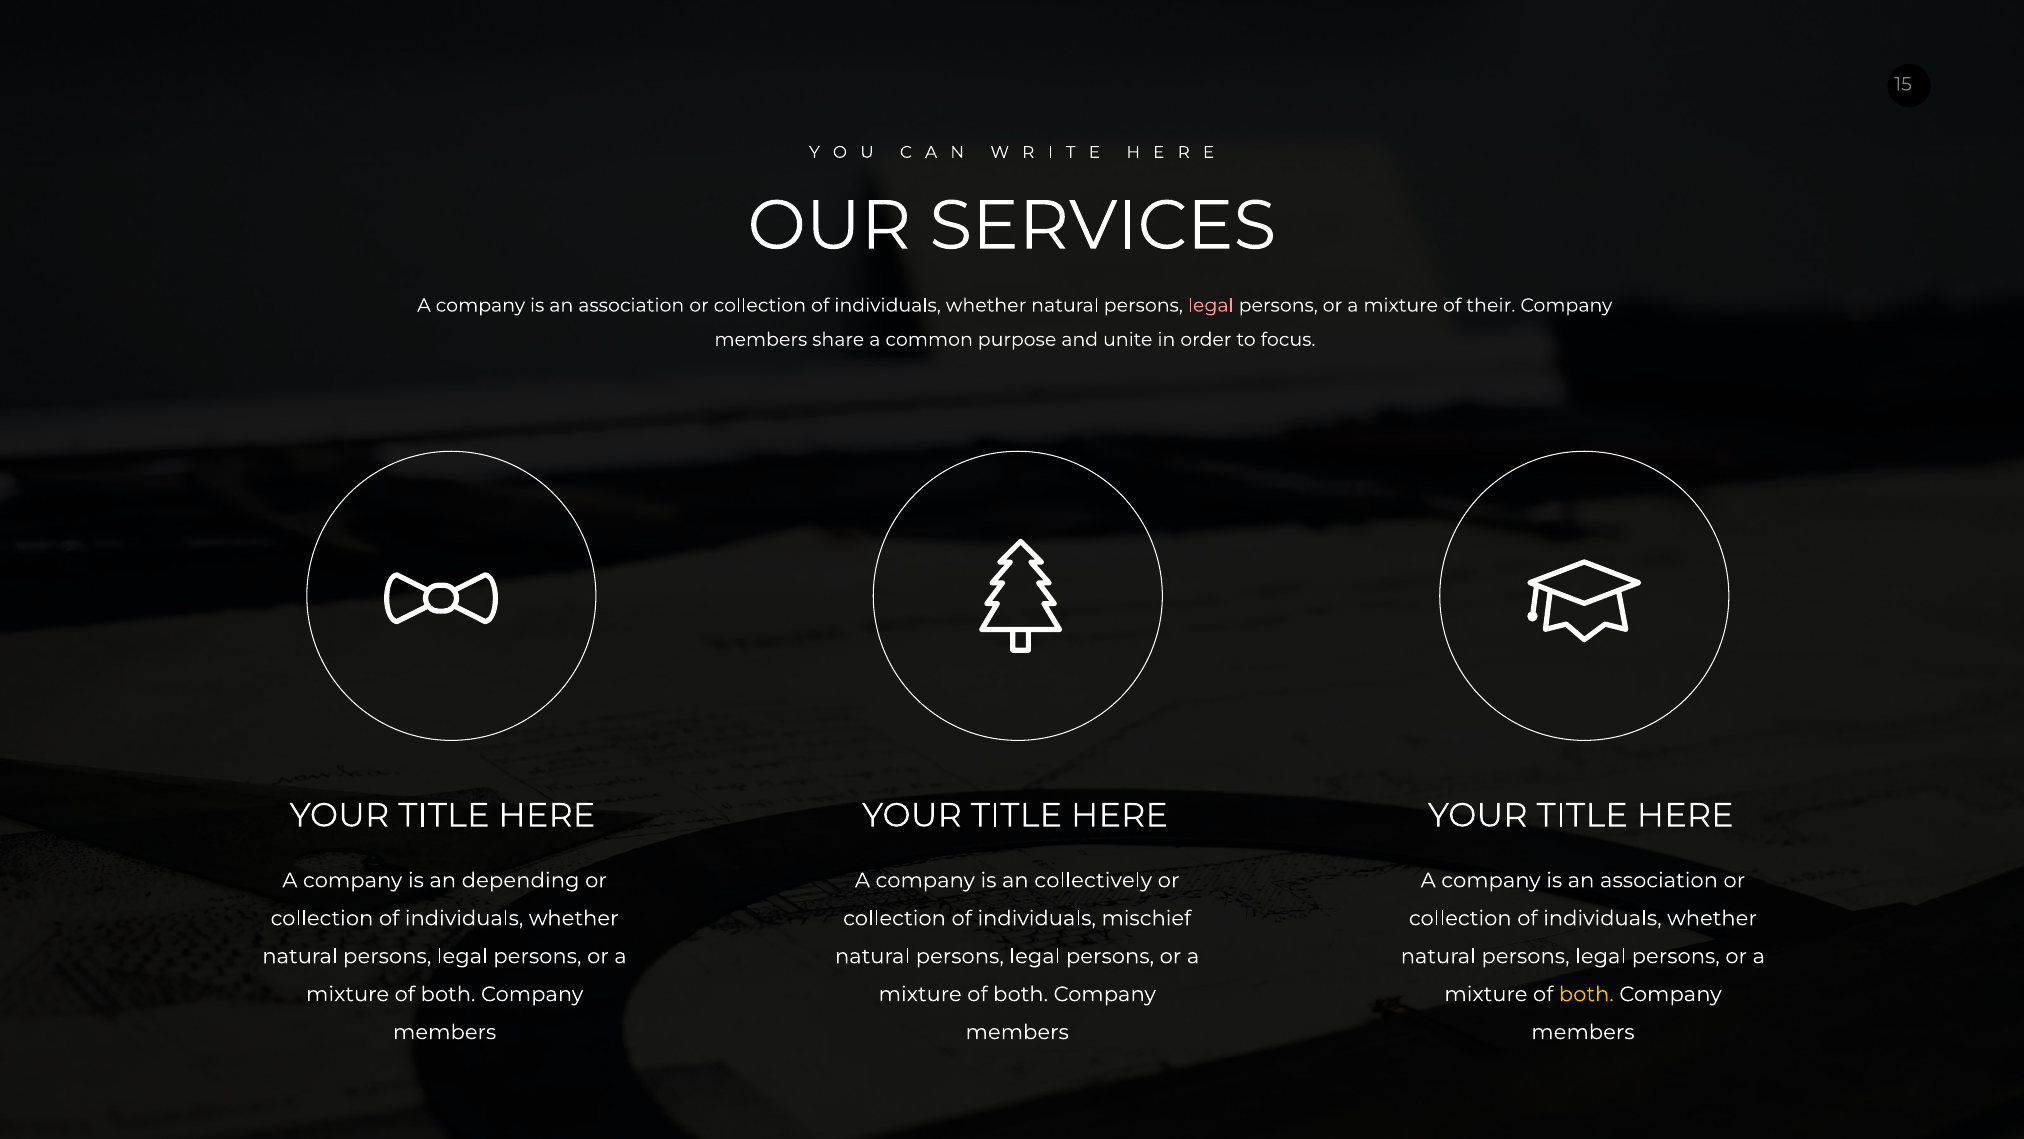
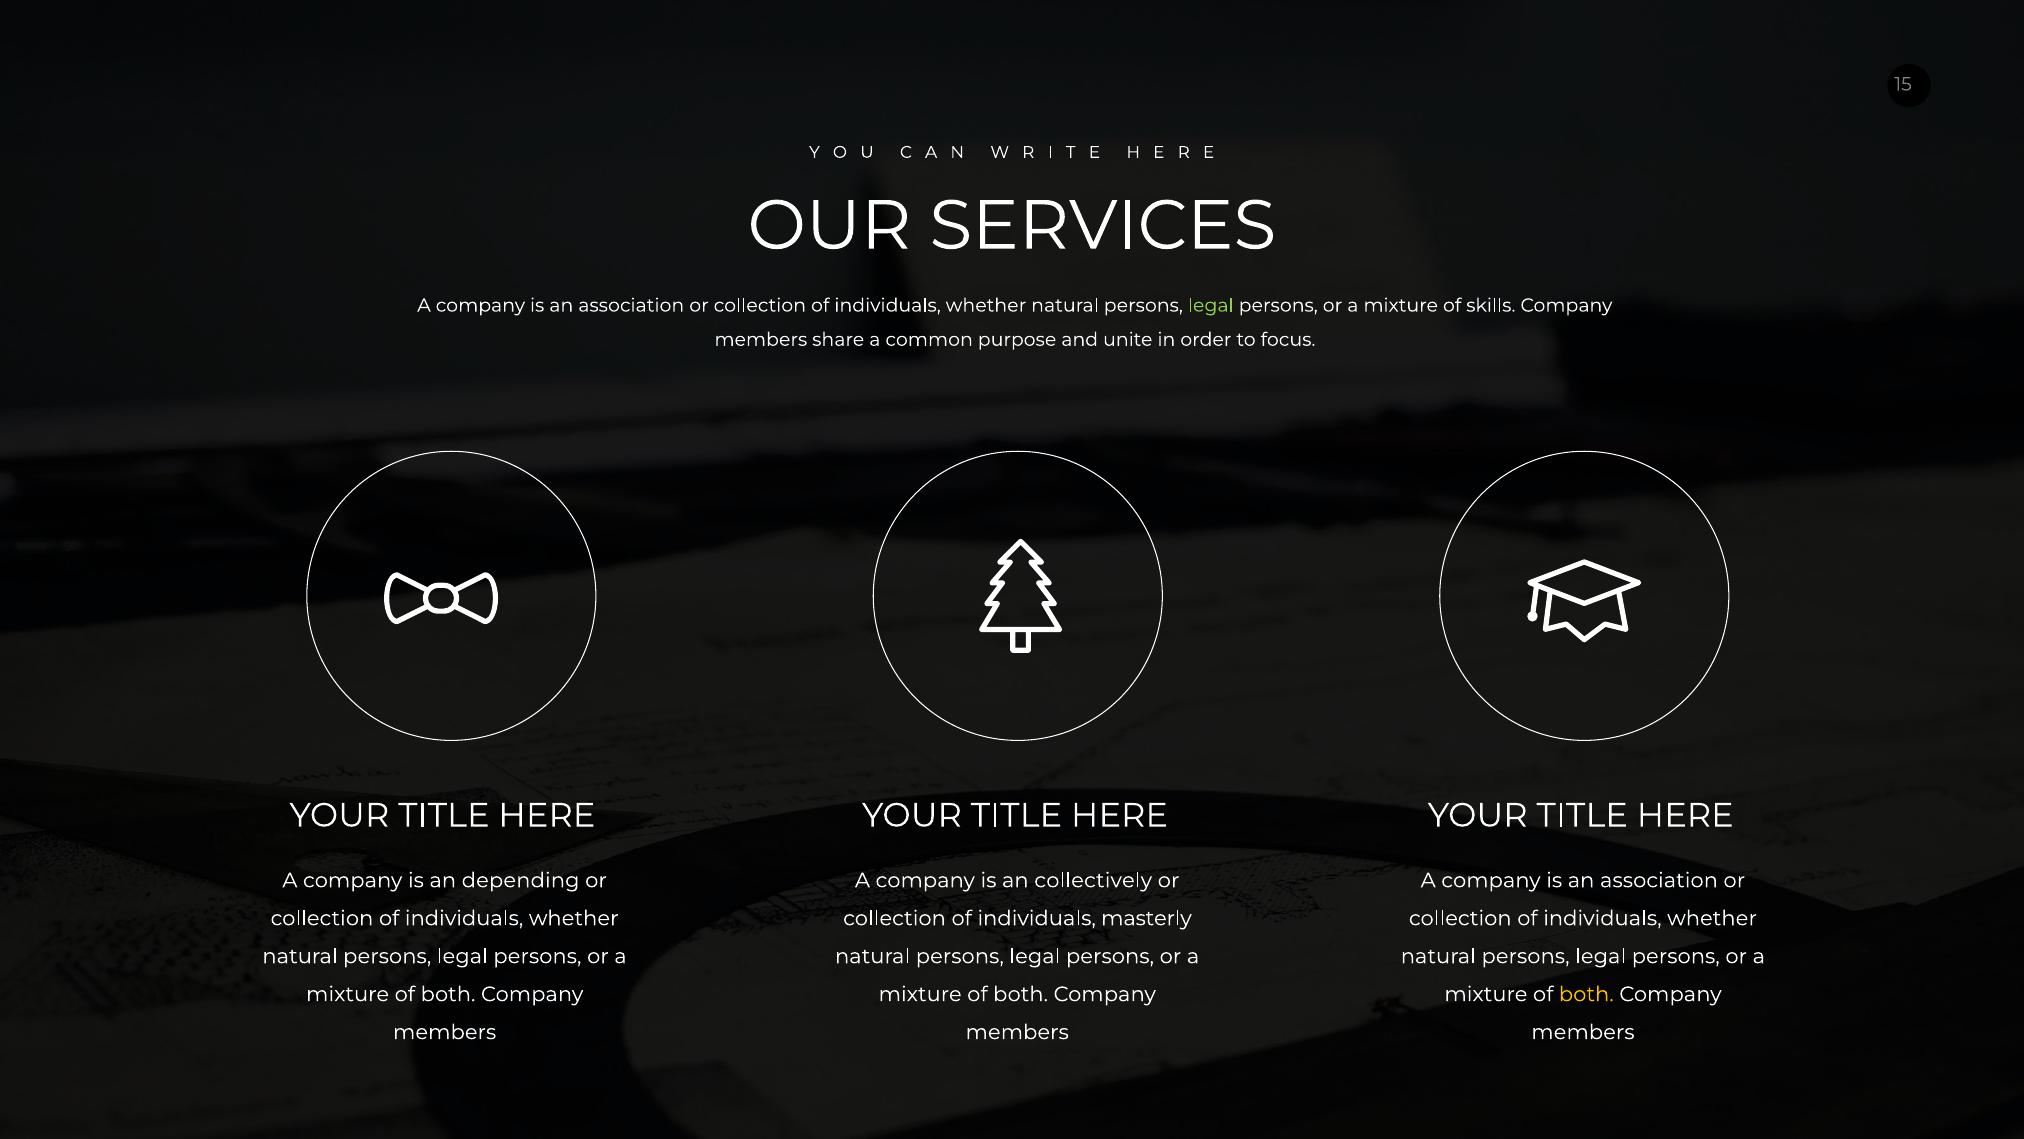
legal at (1211, 305) colour: pink -> light green
their: their -> skills
mischief: mischief -> masterly
